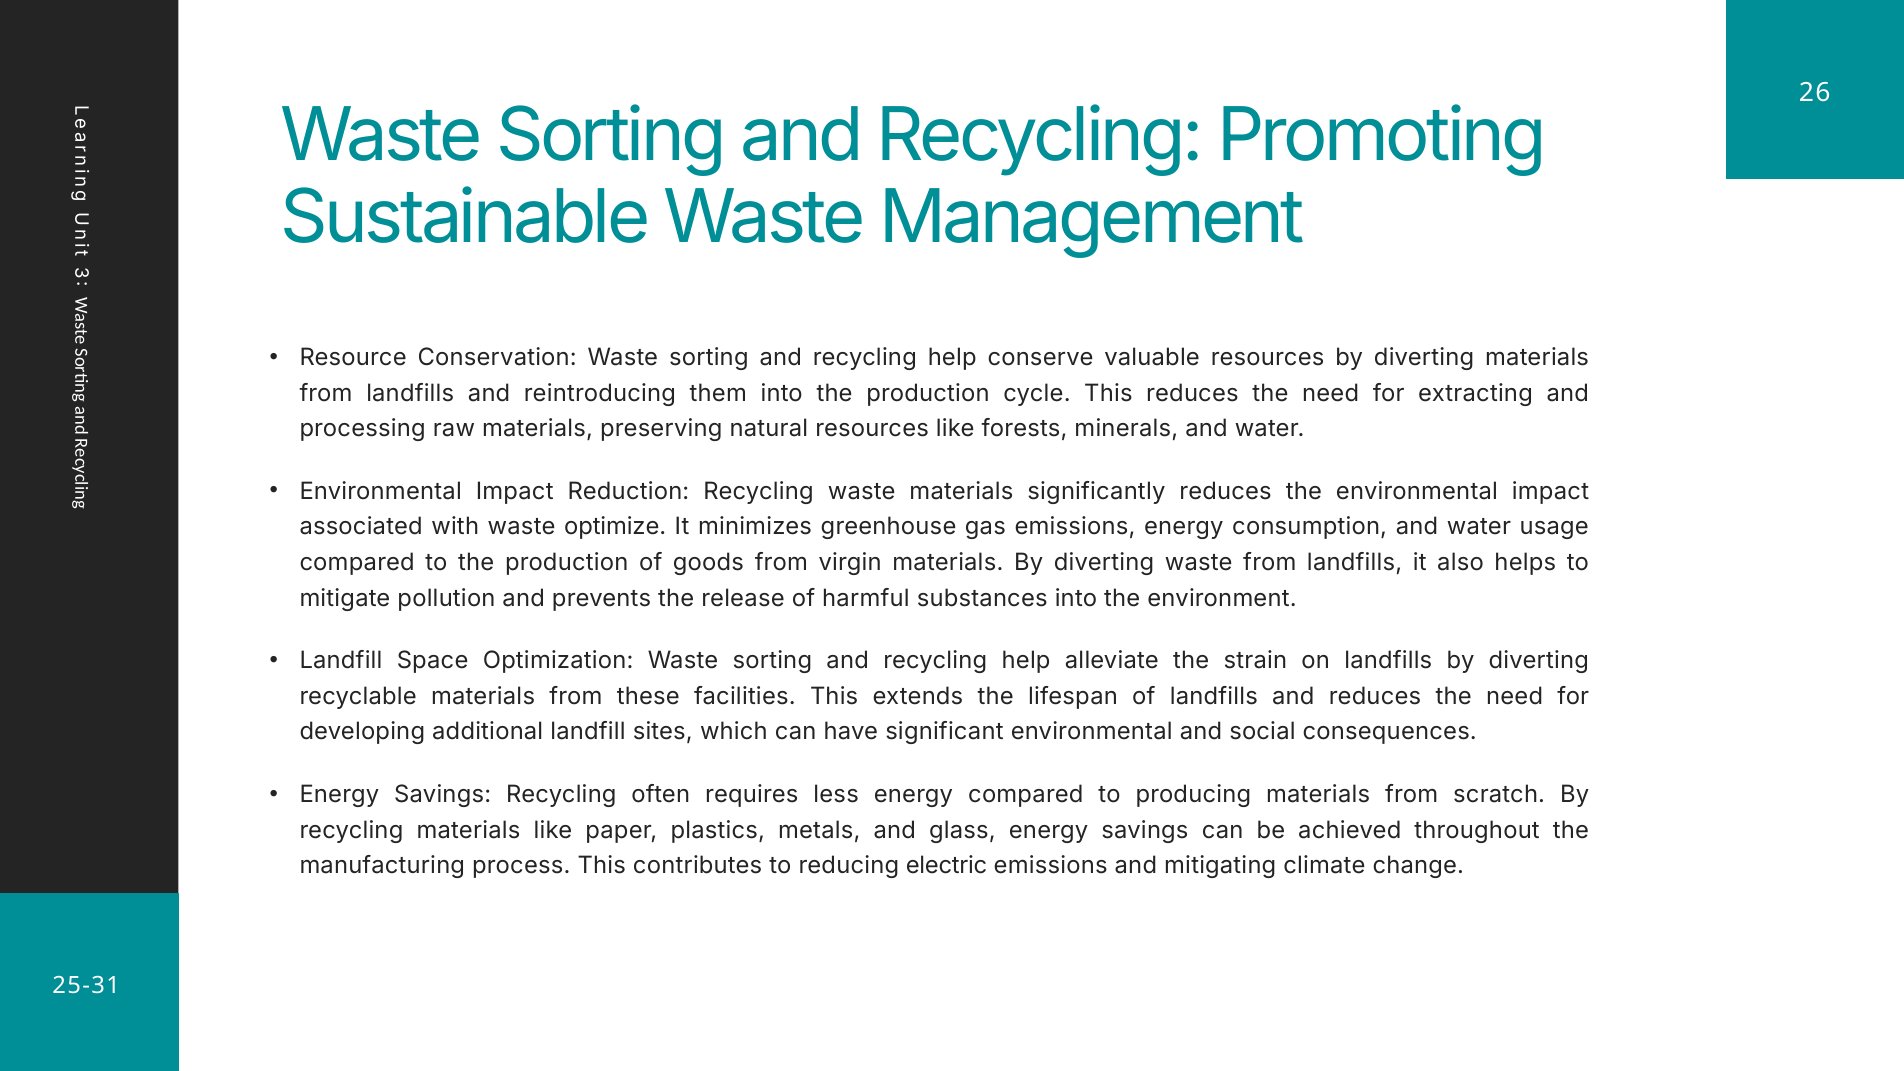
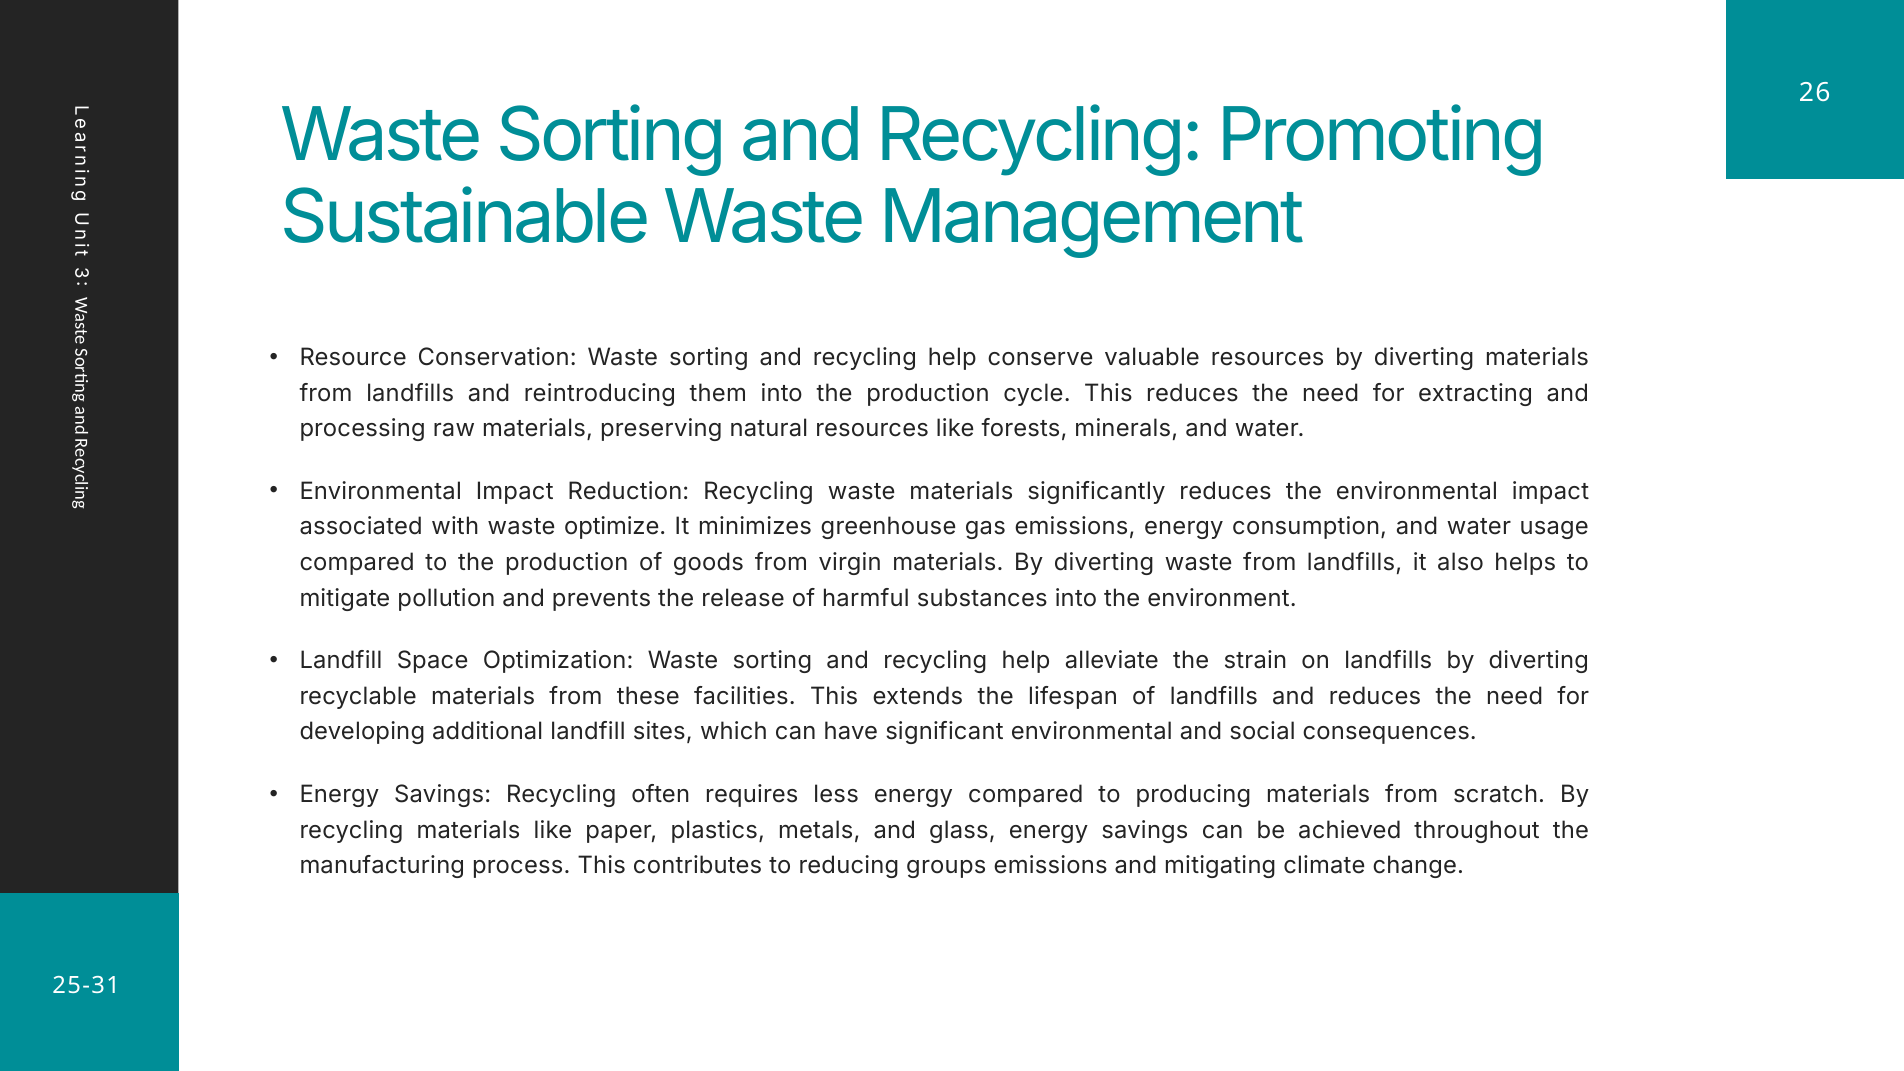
electric: electric -> groups
